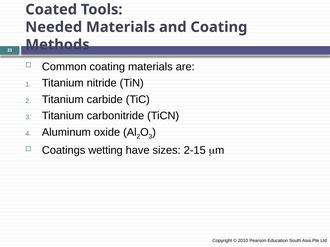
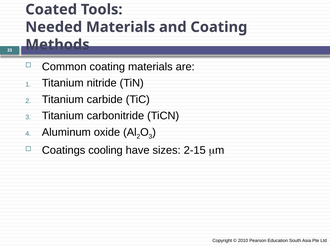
wetting: wetting -> cooling
